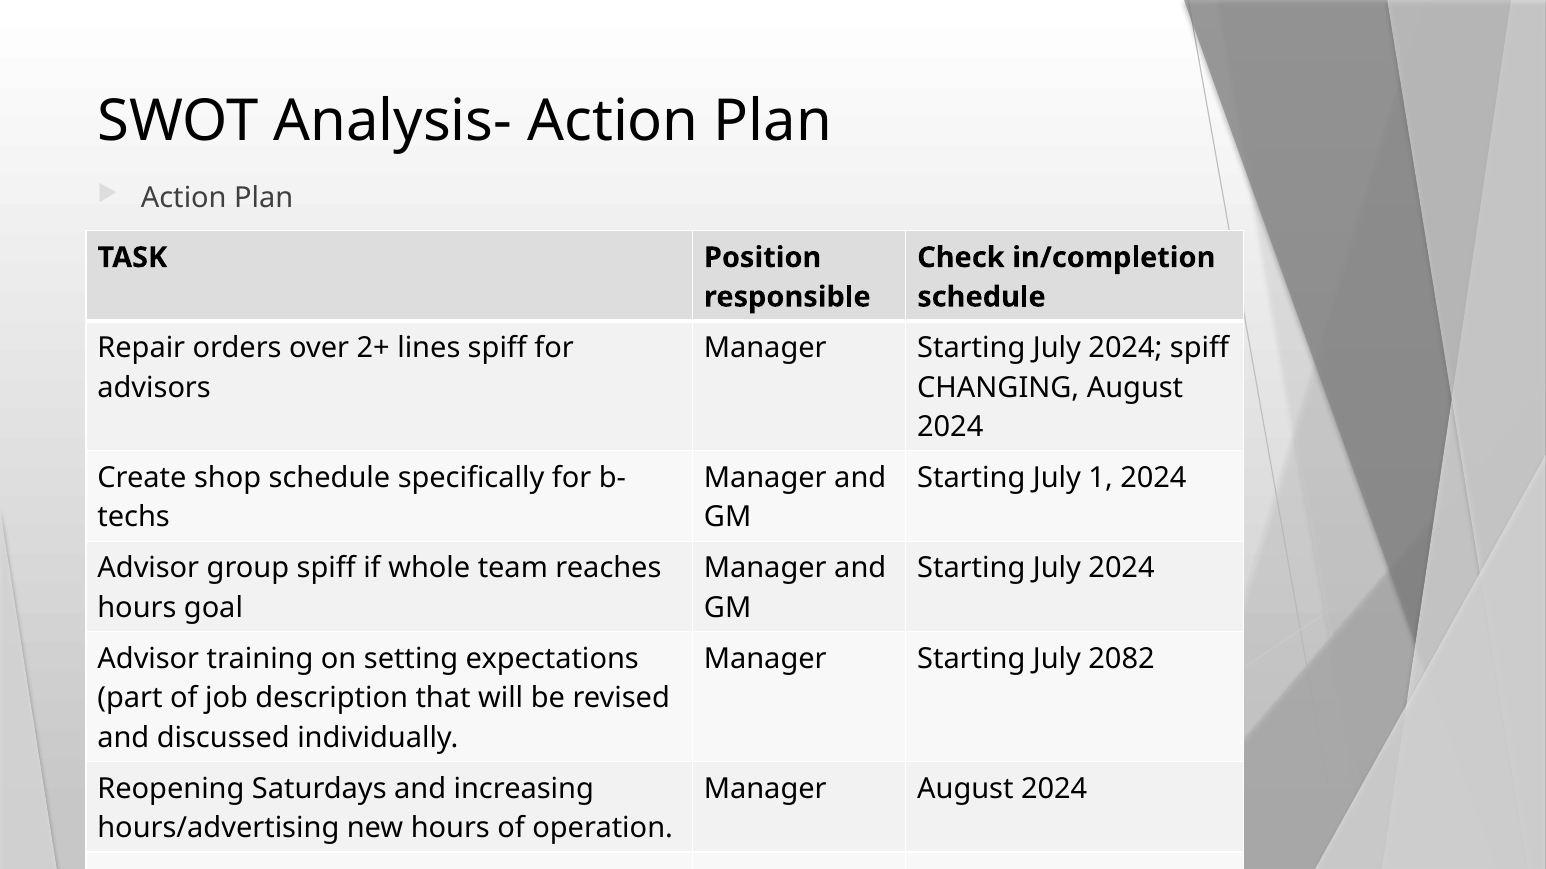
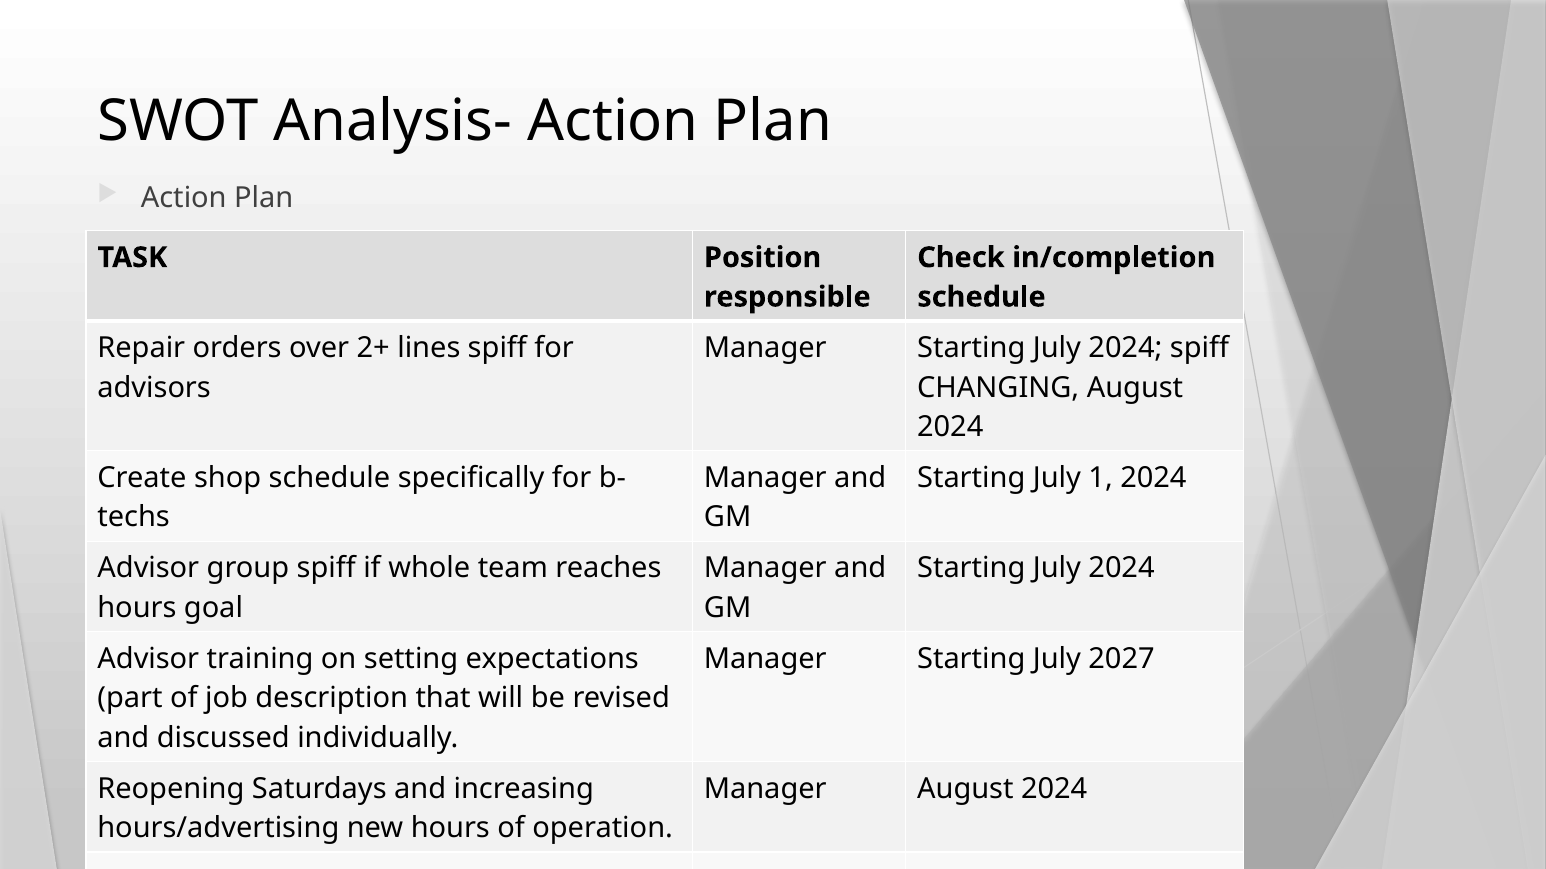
2082: 2082 -> 2027
